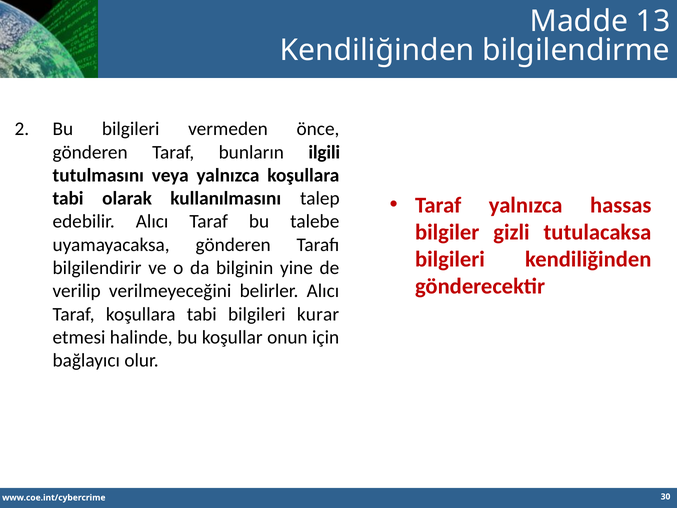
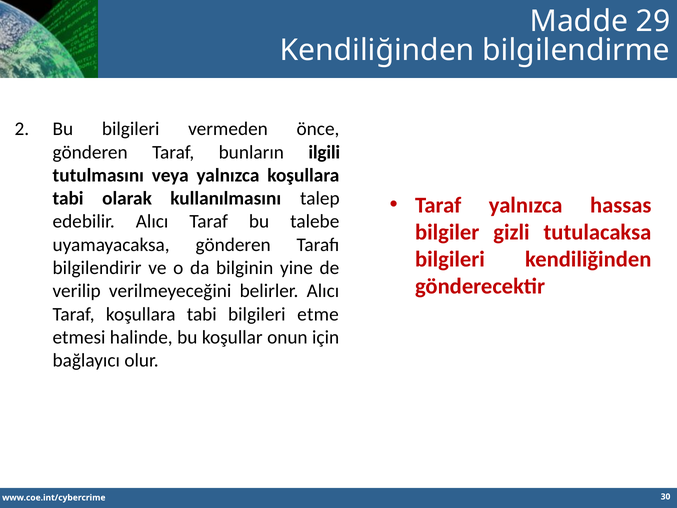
13: 13 -> 29
kurar: kurar -> etme
